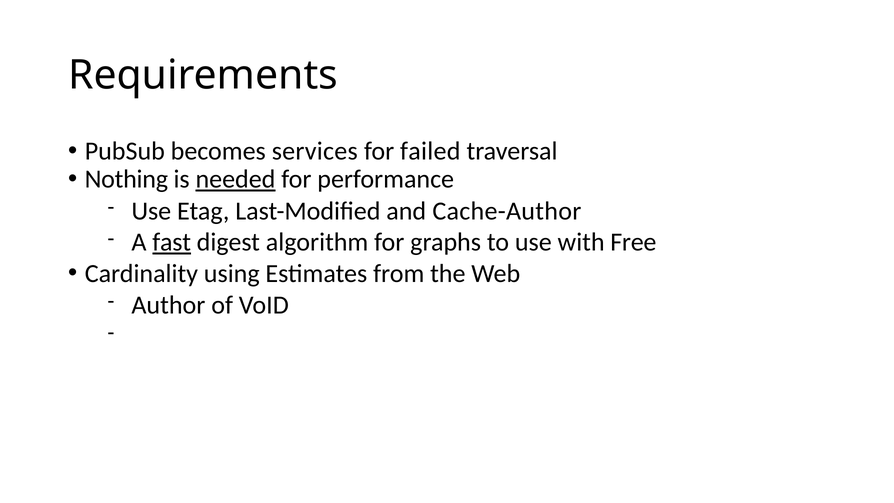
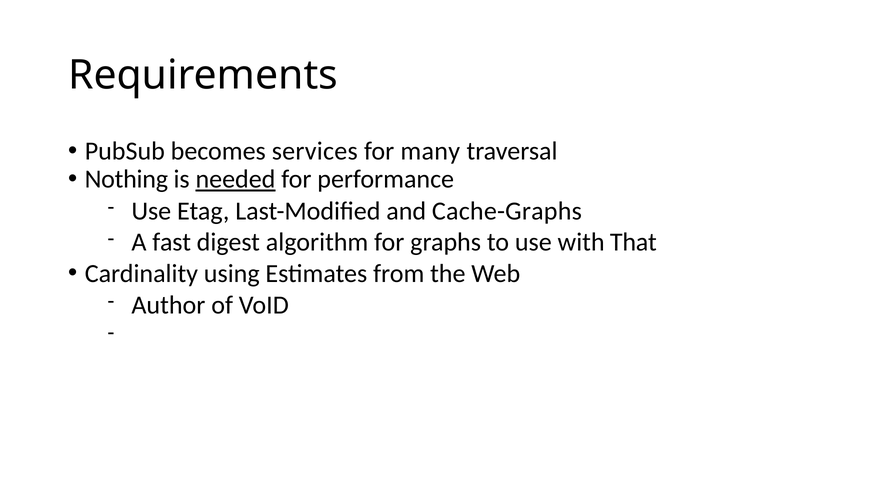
failed: failed -> many
Cache-Author: Cache-Author -> Cache-Graphs
fast underline: present -> none
Free: Free -> That
